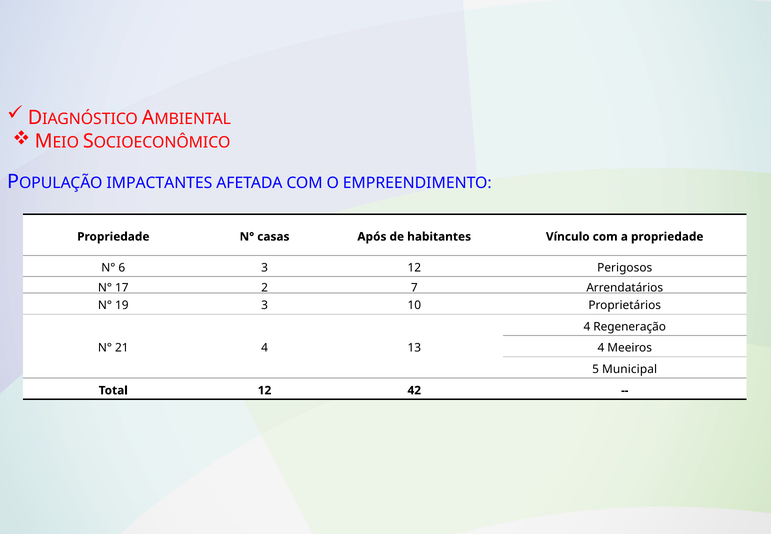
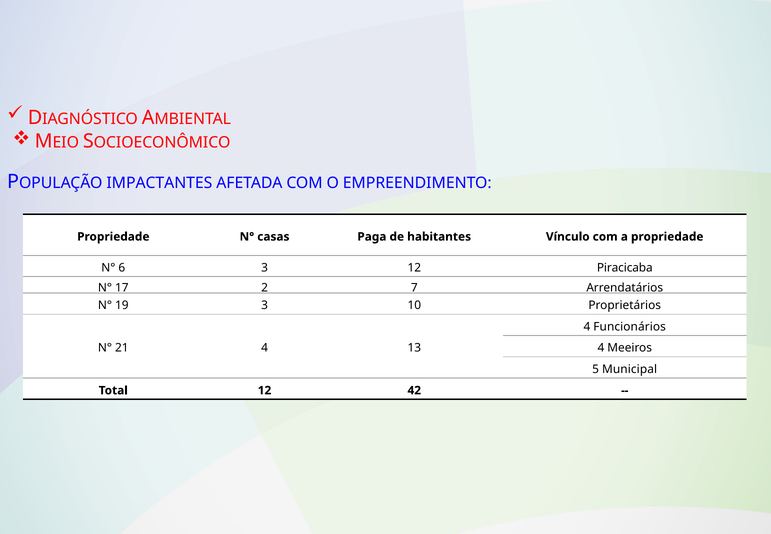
Após: Após -> Paga
Perigosos: Perigosos -> Piracicaba
Regeneração: Regeneração -> Funcionários
